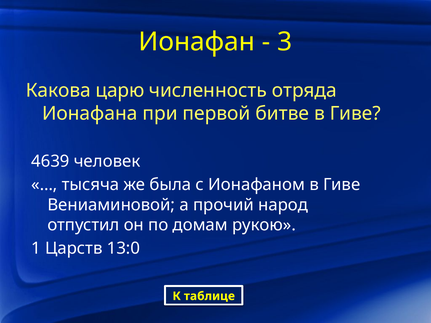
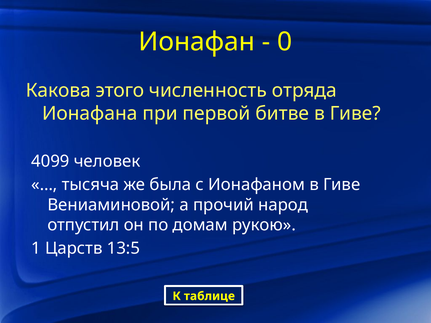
3: 3 -> 0
царю: царю -> этого
4639: 4639 -> 4099
13:0: 13:0 -> 13:5
